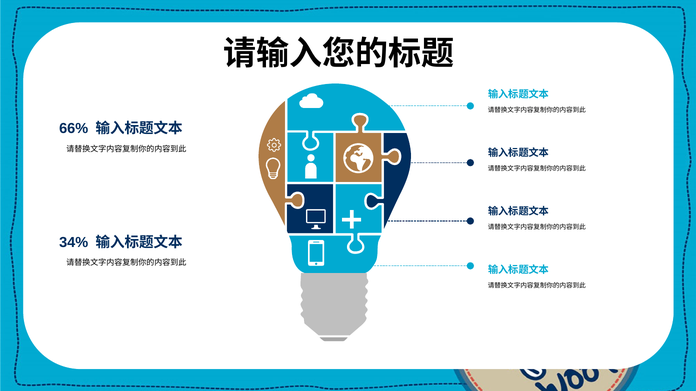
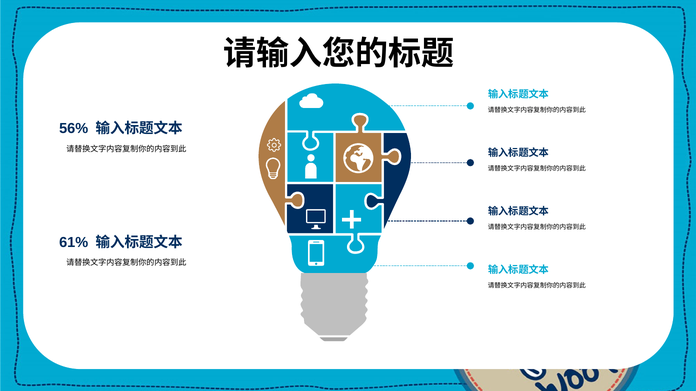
66%: 66% -> 56%
34%: 34% -> 61%
